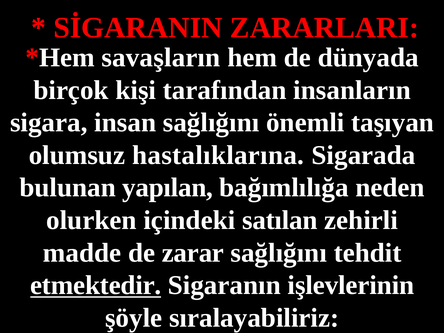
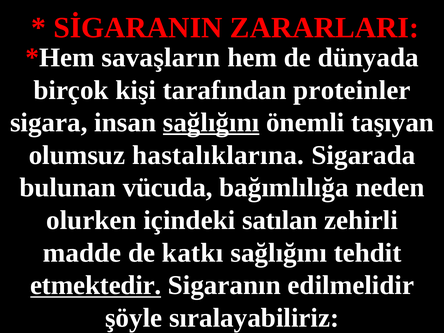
insanların: insanların -> proteinler
sağlığını at (211, 123) underline: none -> present
yapılan: yapılan -> vücuda
zarar: zarar -> katkı
işlevlerinin: işlevlerinin -> edilmelidir
